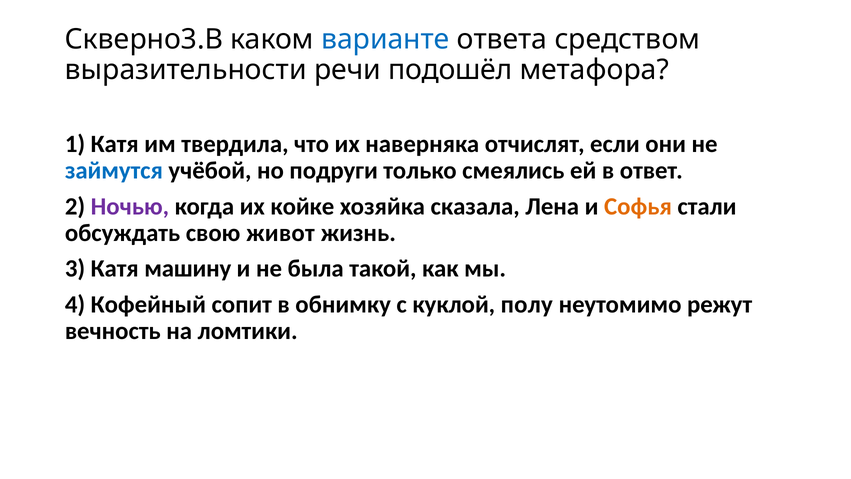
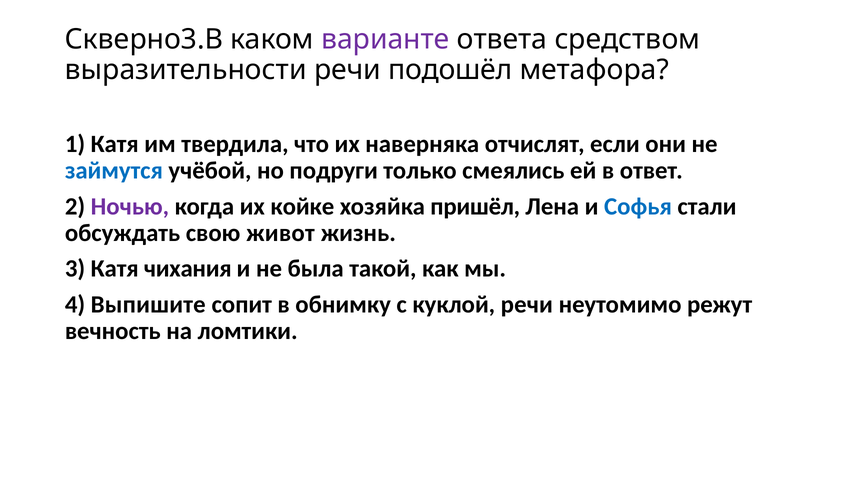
варианте colour: blue -> purple
сказала: сказала -> пришёл
Софья colour: orange -> blue
машину: машину -> чихания
Кофейный: Кофейный -> Выпишите
куклой полу: полу -> речи
